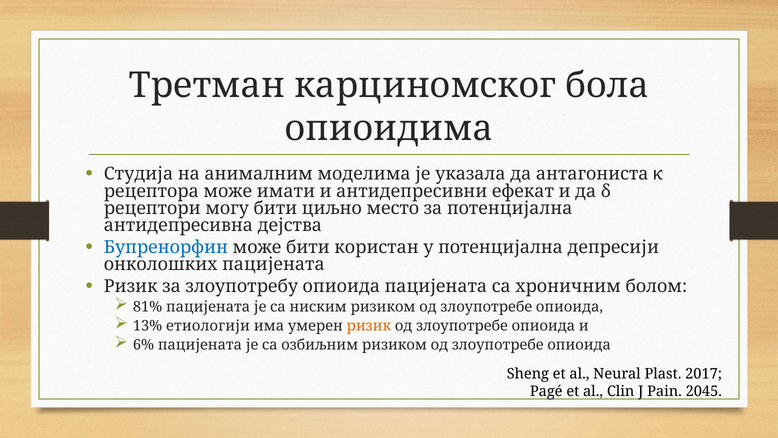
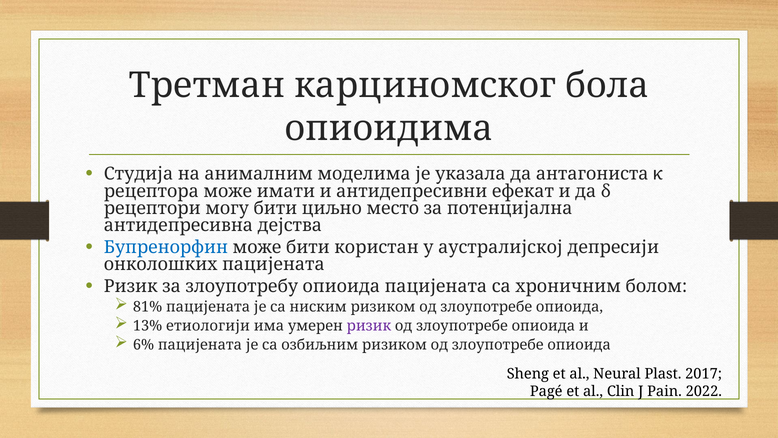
у потенцијална: потенцијална -> аустралијској
ризик at (369, 326) colour: orange -> purple
2045: 2045 -> 2022
